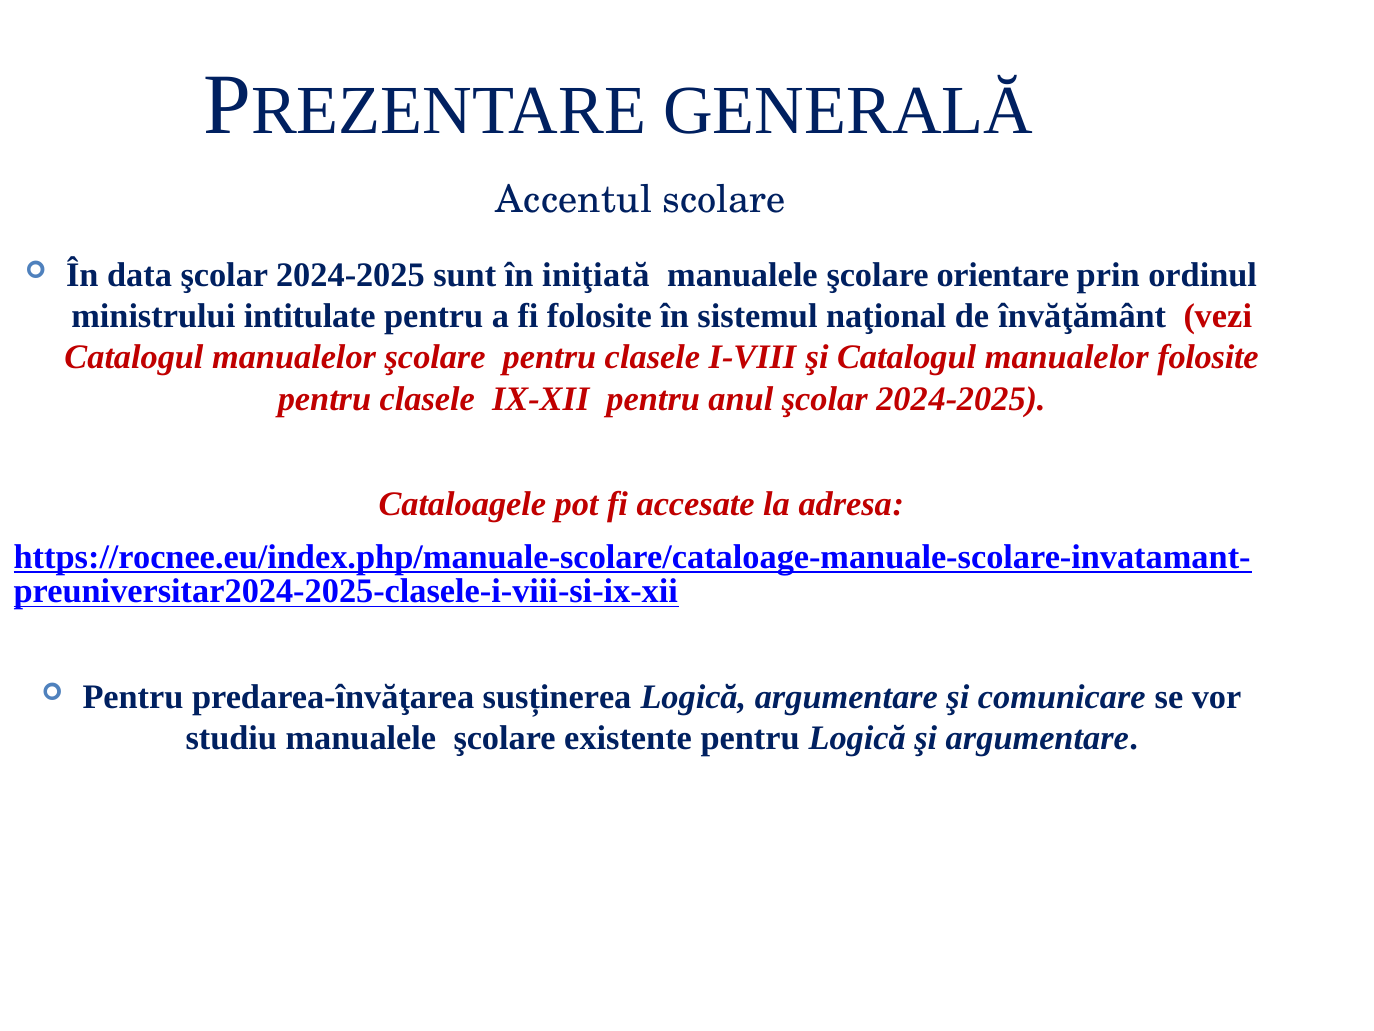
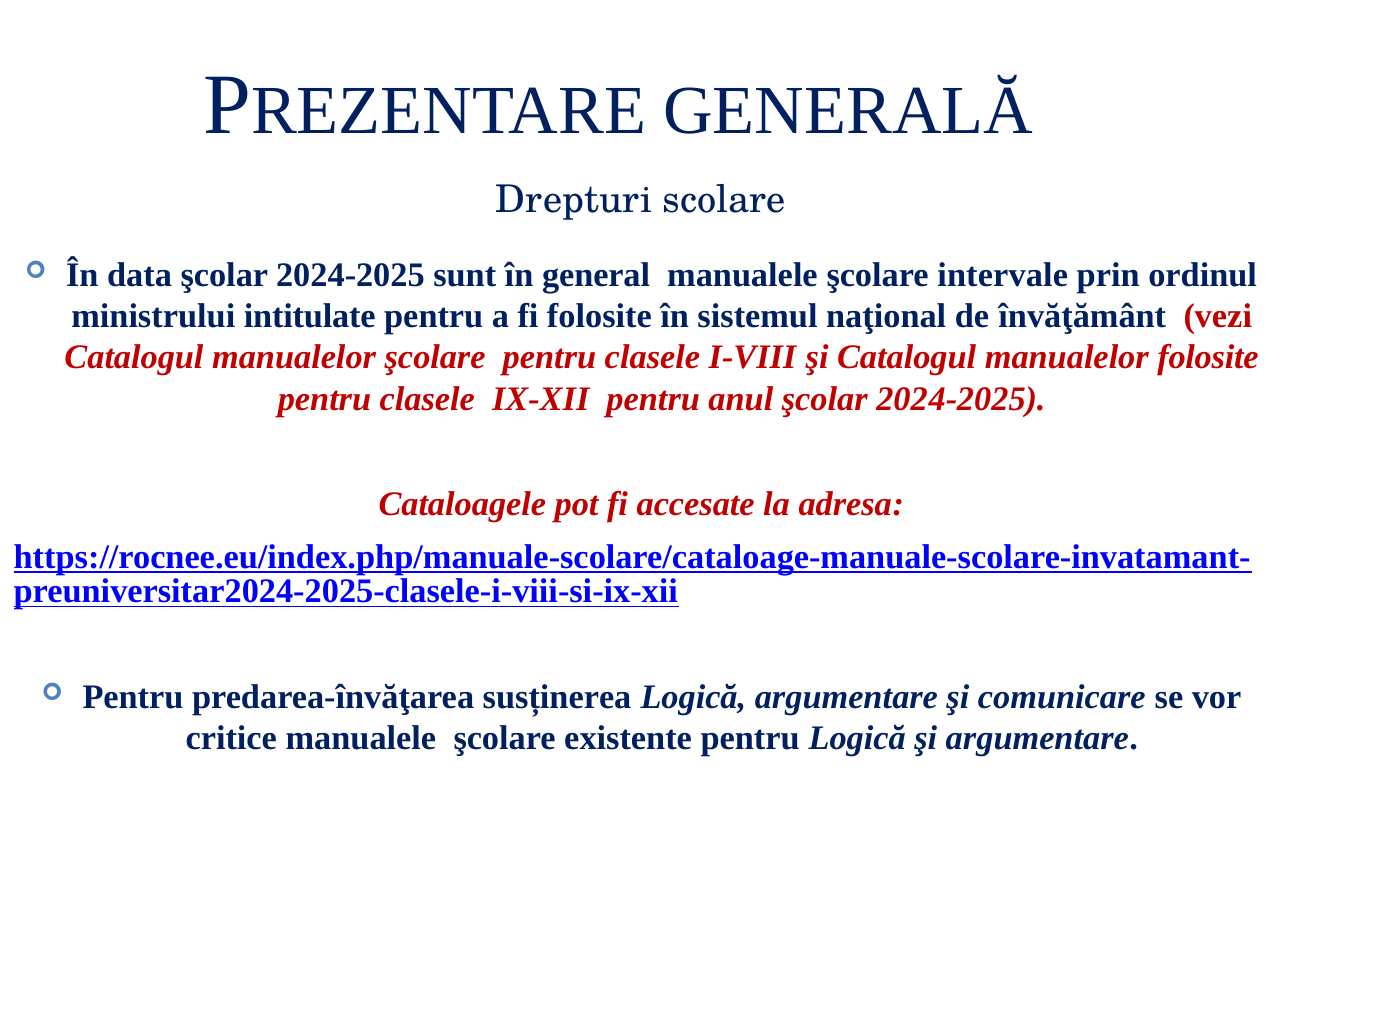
Accentul: Accentul -> Drepturi
iniţiată: iniţiată -> general
orientare: orientare -> intervale
studiu: studiu -> critice
